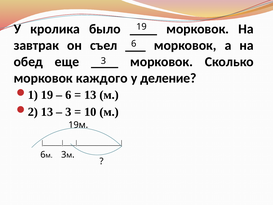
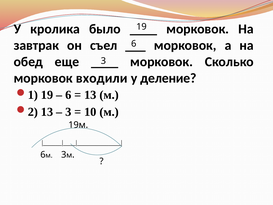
каждого: каждого -> входили
